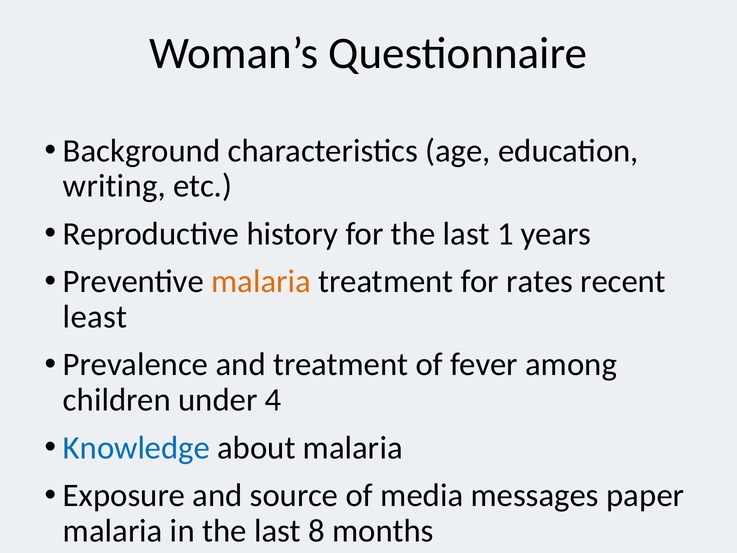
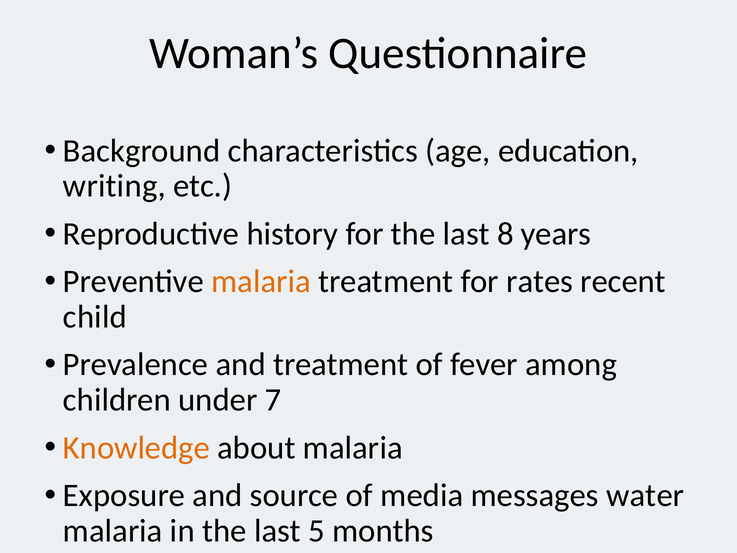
1: 1 -> 8
least: least -> child
4: 4 -> 7
Knowledge colour: blue -> orange
paper: paper -> water
8: 8 -> 5
